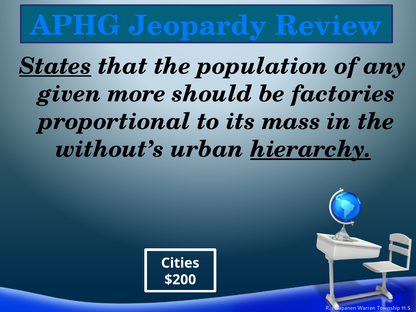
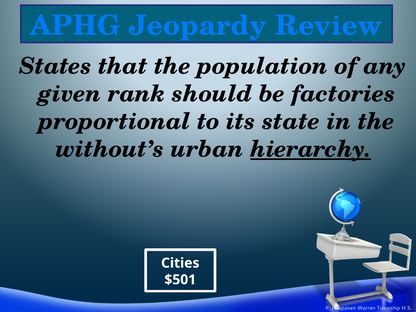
States underline: present -> none
more: more -> rank
mass: mass -> state
$200: $200 -> $501
